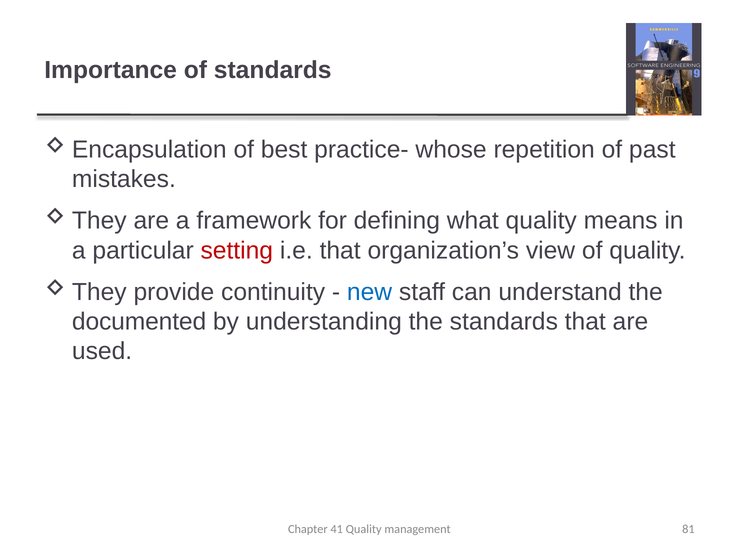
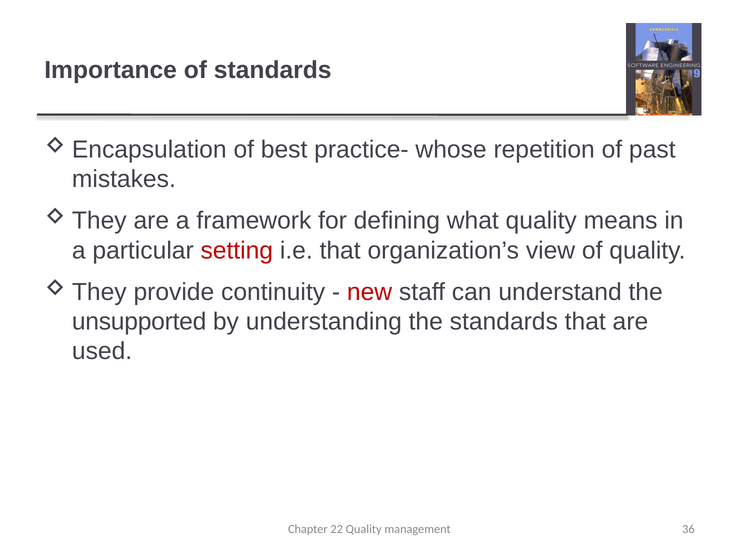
new colour: blue -> red
documented: documented -> unsupported
41: 41 -> 22
81: 81 -> 36
